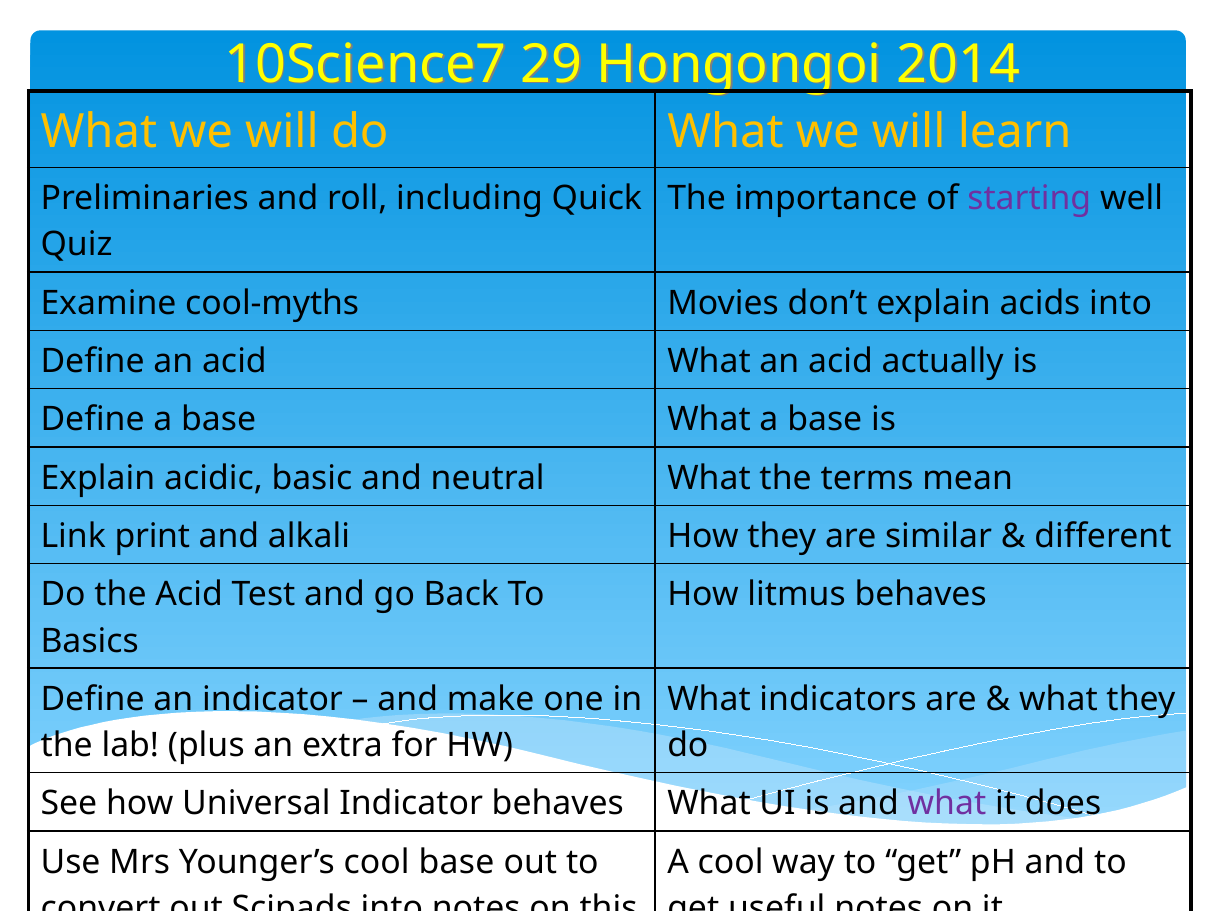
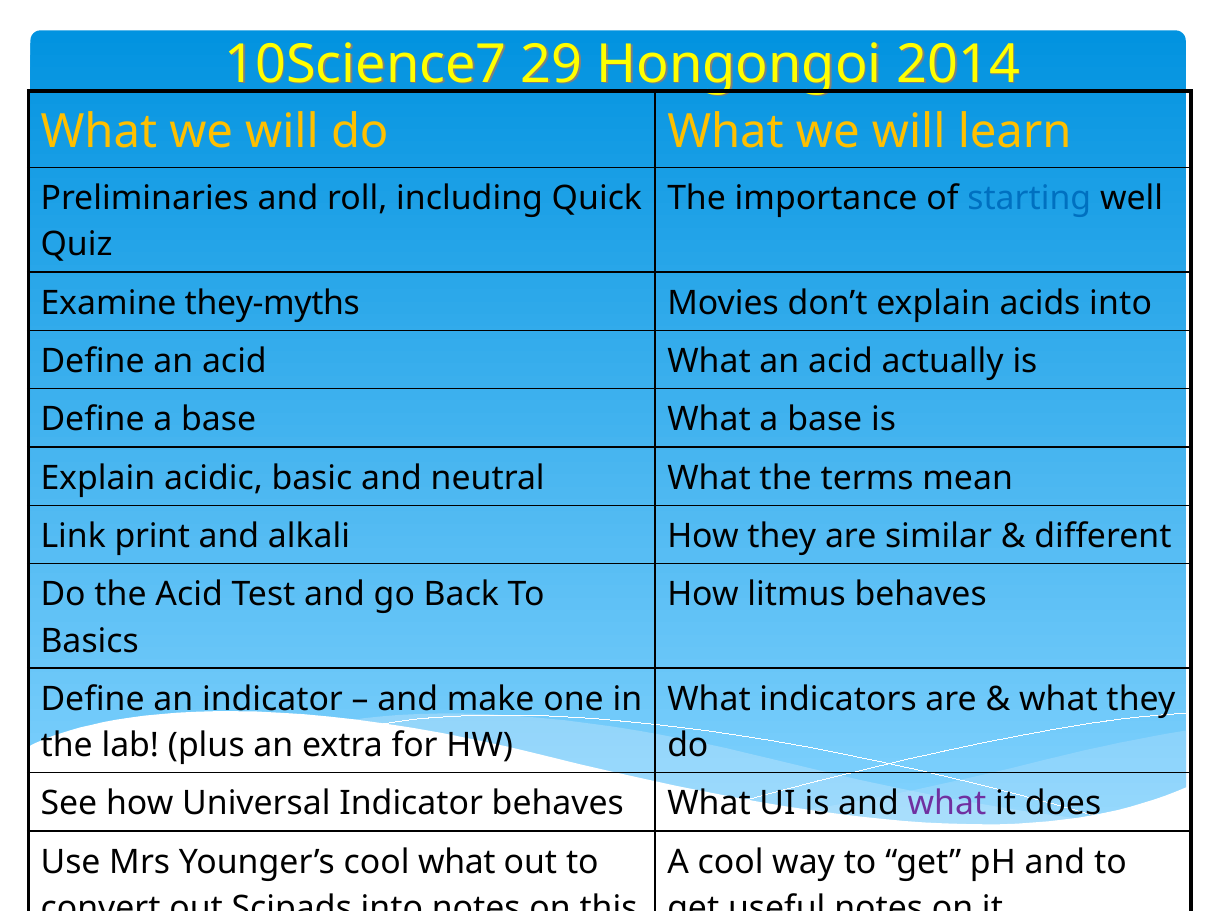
starting colour: purple -> blue
cool-myths: cool-myths -> they-myths
cool base: base -> what
